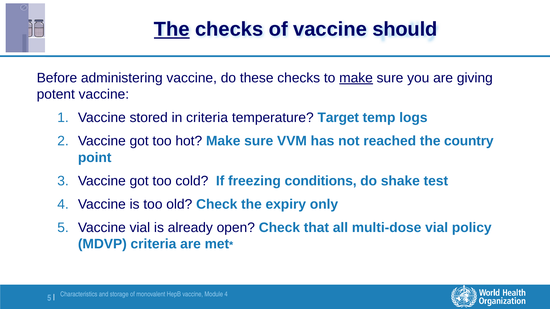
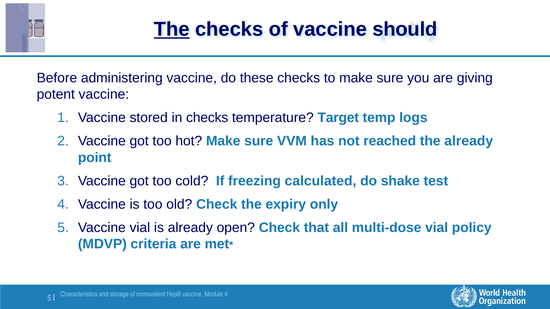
make at (356, 78) underline: present -> none
in criteria: criteria -> checks
the country: country -> already
conditions: conditions -> calculated
